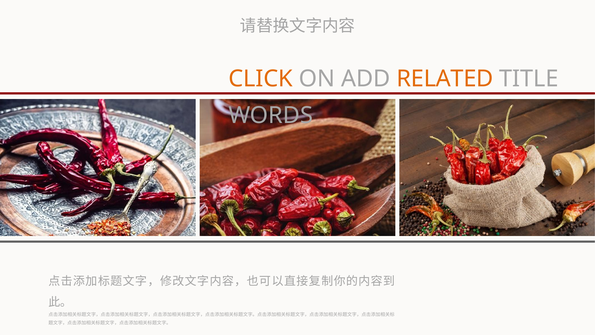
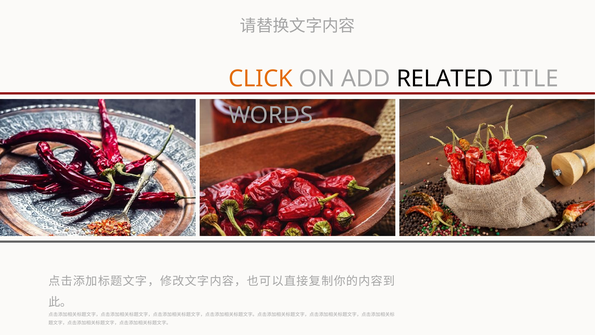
RELATED colour: orange -> black
